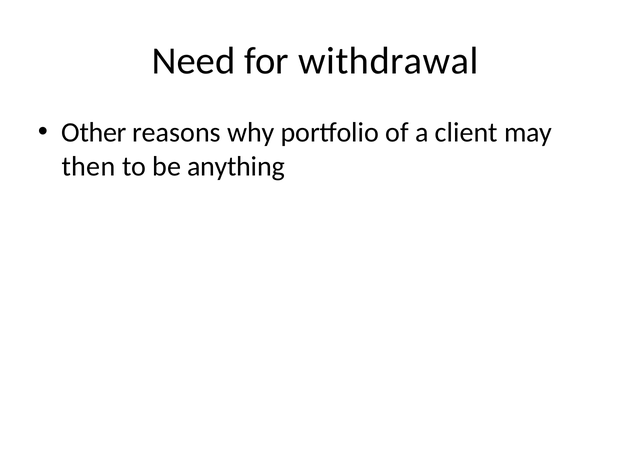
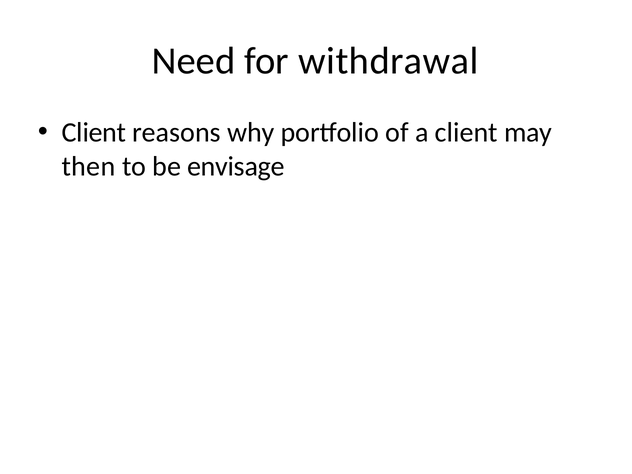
Other at (94, 133): Other -> Client
anything: anything -> envisage
